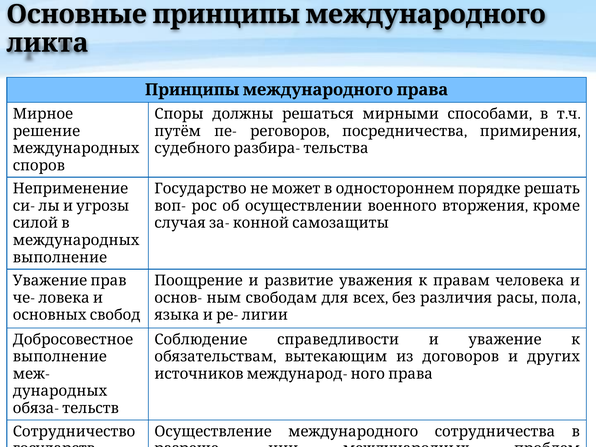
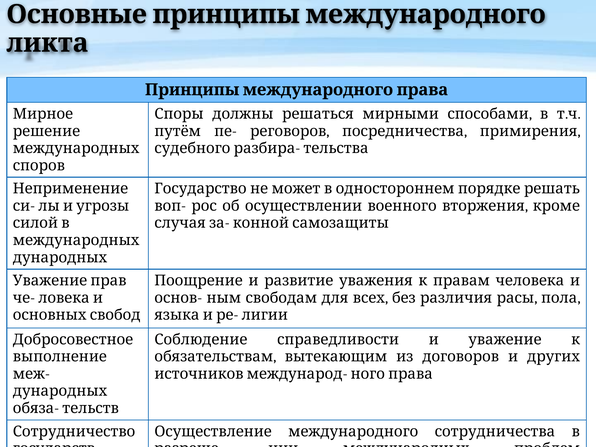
выполнение at (60, 257): выполнение -> дународных
